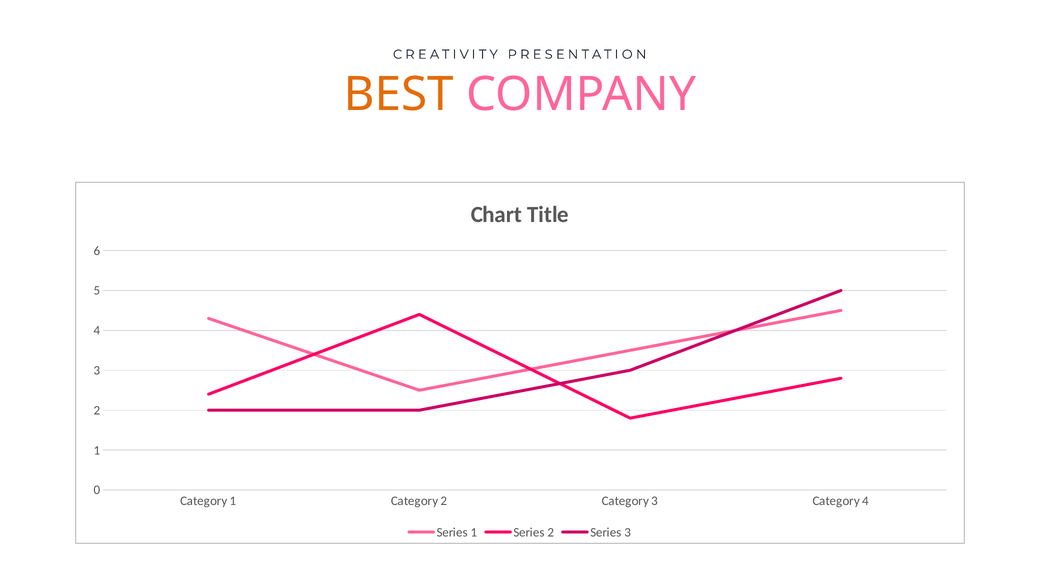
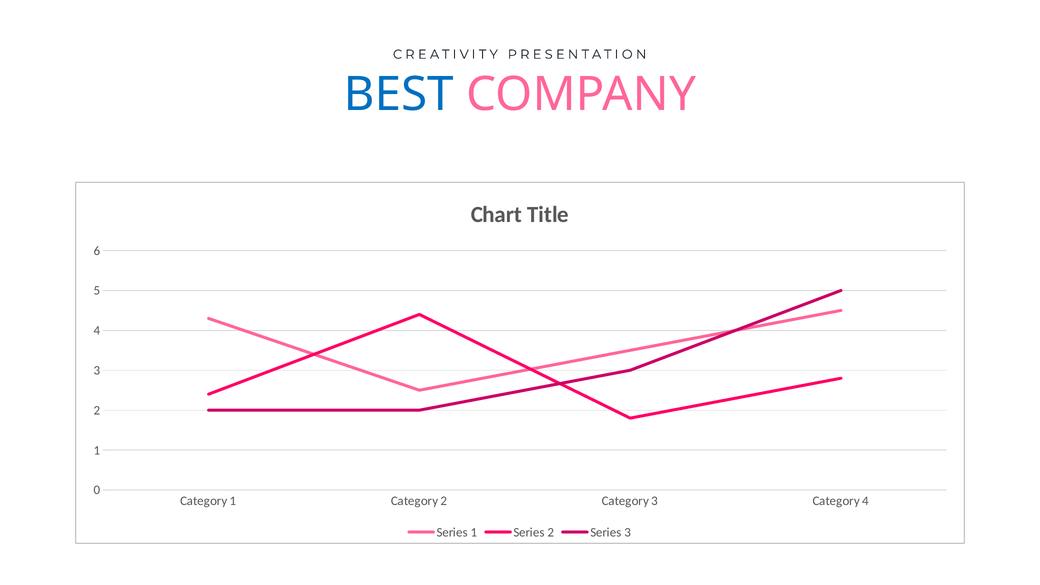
BEST colour: orange -> blue
